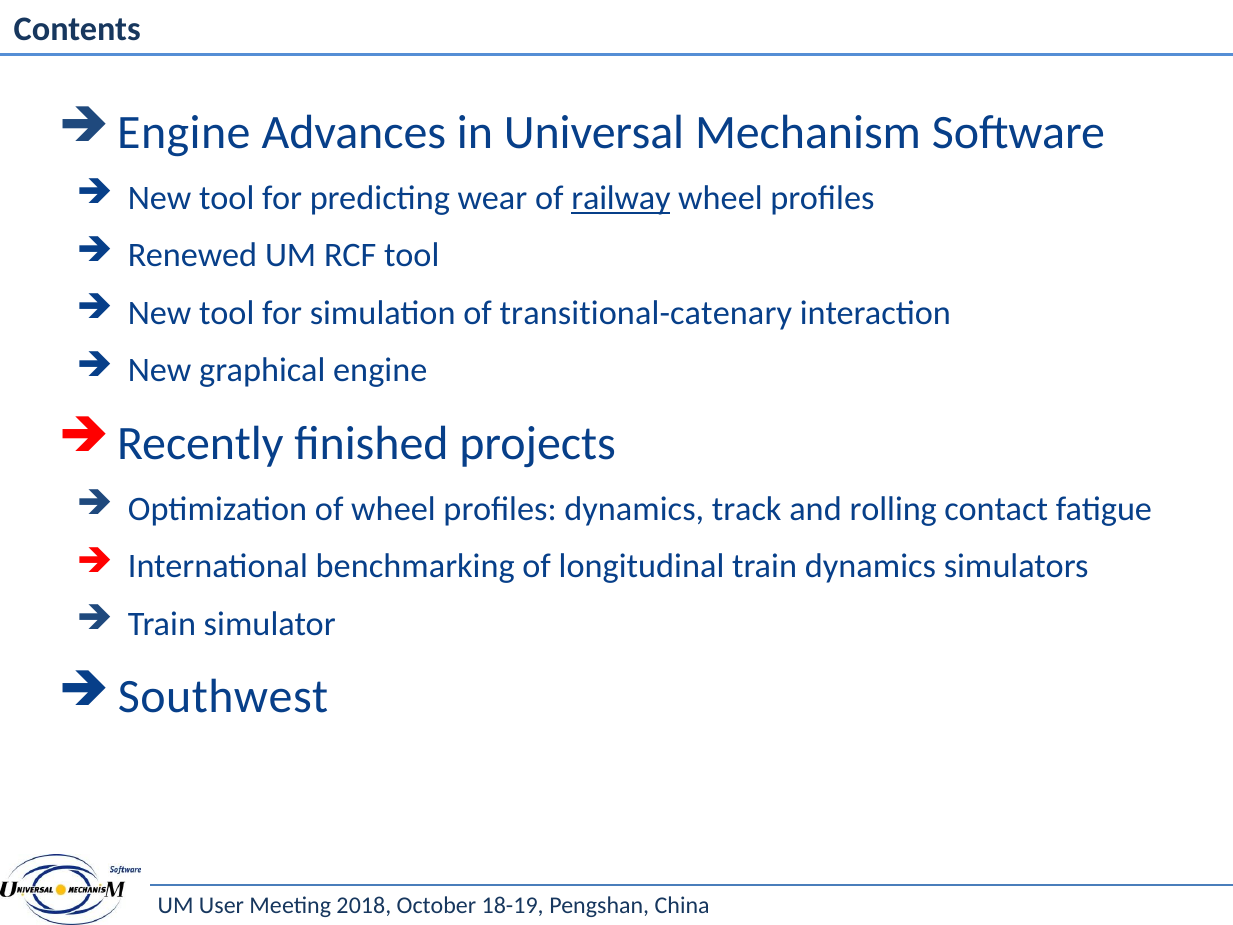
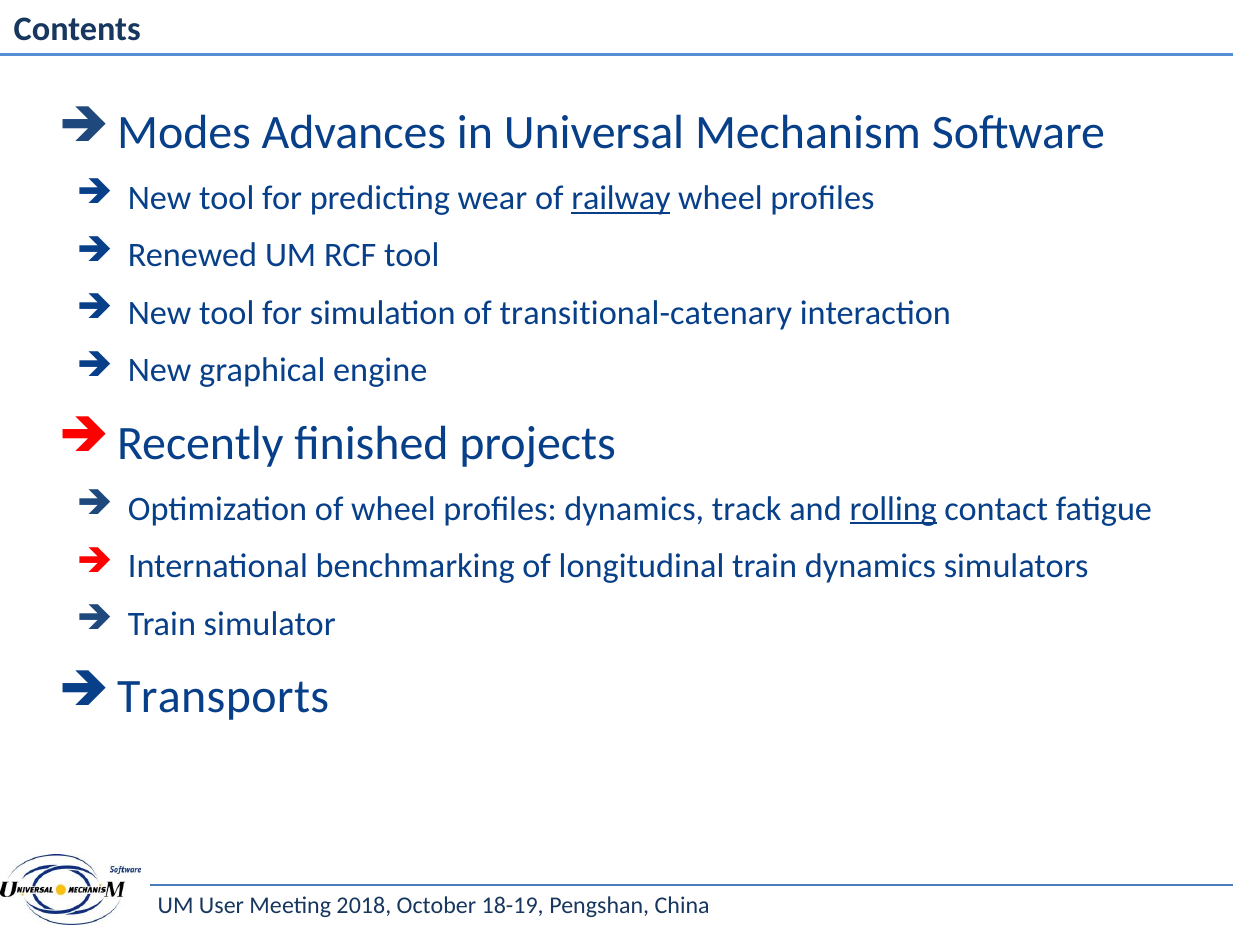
Engine at (184, 133): Engine -> Modes
rolling underline: none -> present
Southwest: Southwest -> Transports
